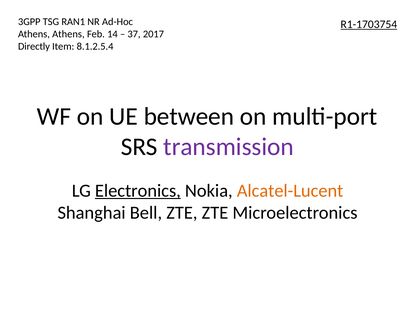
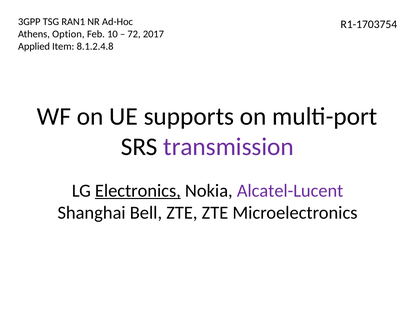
R1-1703754 underline: present -> none
Athens Athens: Athens -> Option
14: 14 -> 10
37: 37 -> 72
Directly: Directly -> Applied
8.1.2.5.4: 8.1.2.5.4 -> 8.1.2.4.8
between: between -> supports
Alcatel-Lucent colour: orange -> purple
